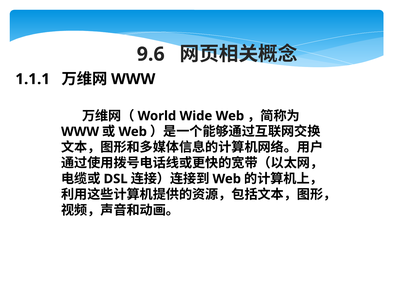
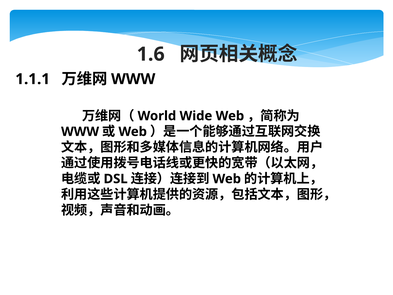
9.6: 9.6 -> 1.6
